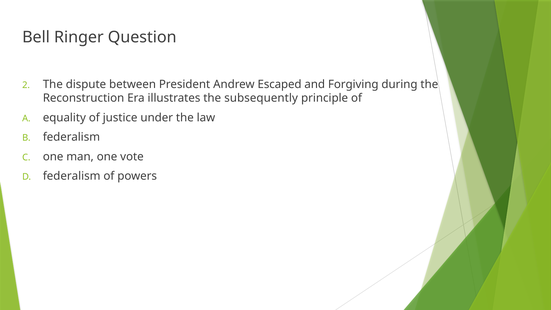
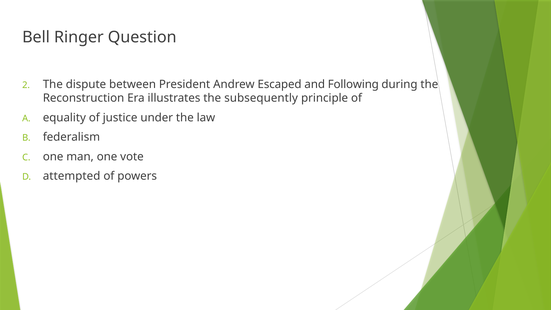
Forgiving: Forgiving -> Following
federalism at (72, 176): federalism -> attempted
